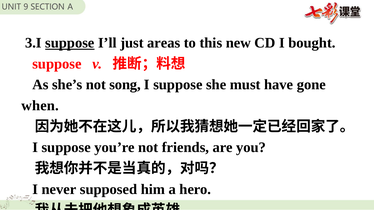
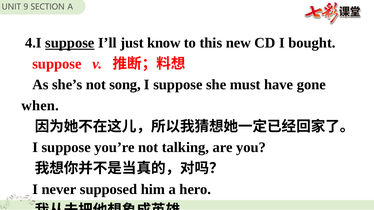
3.I: 3.I -> 4.I
areas: areas -> know
friends: friends -> talking
